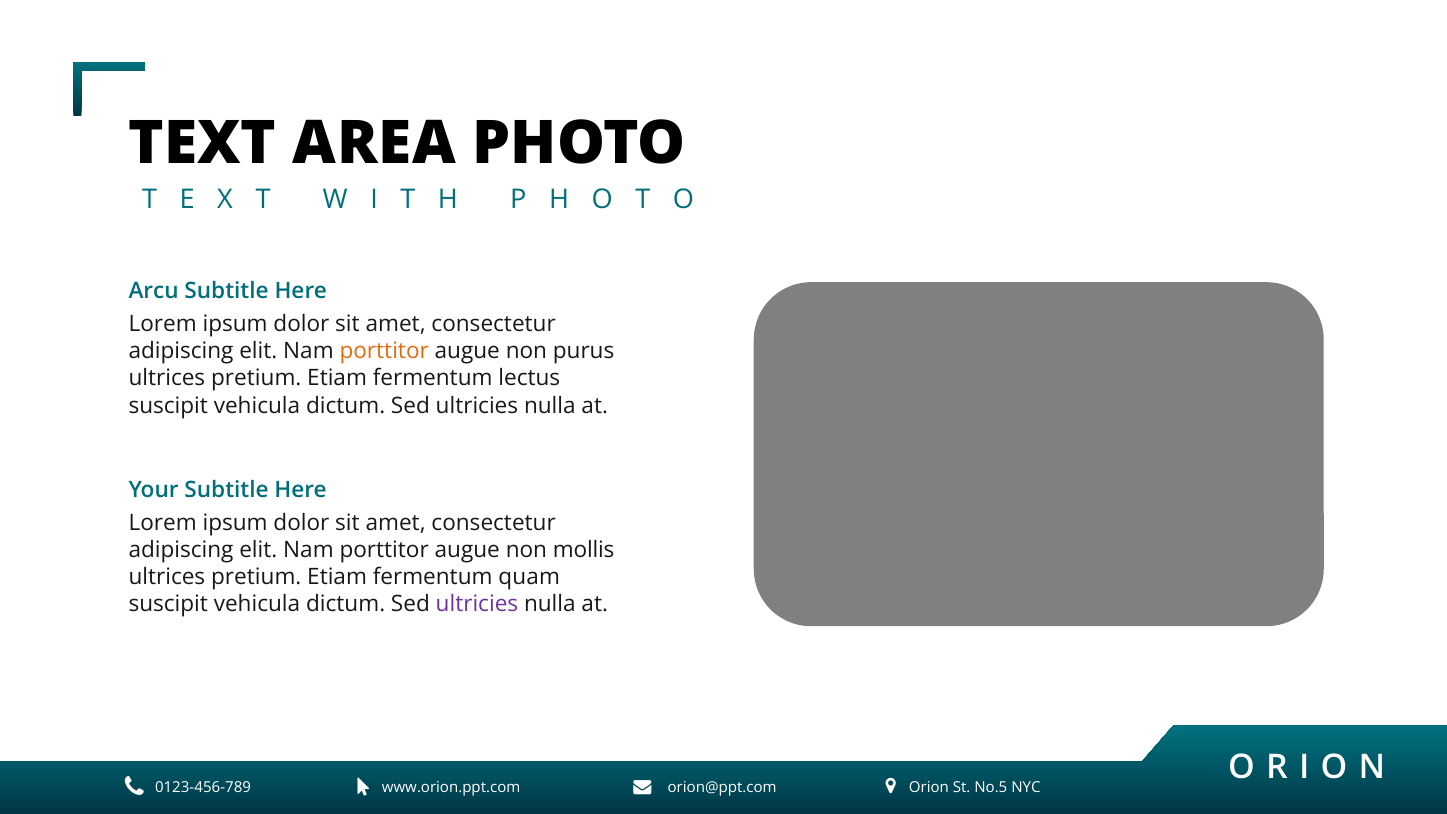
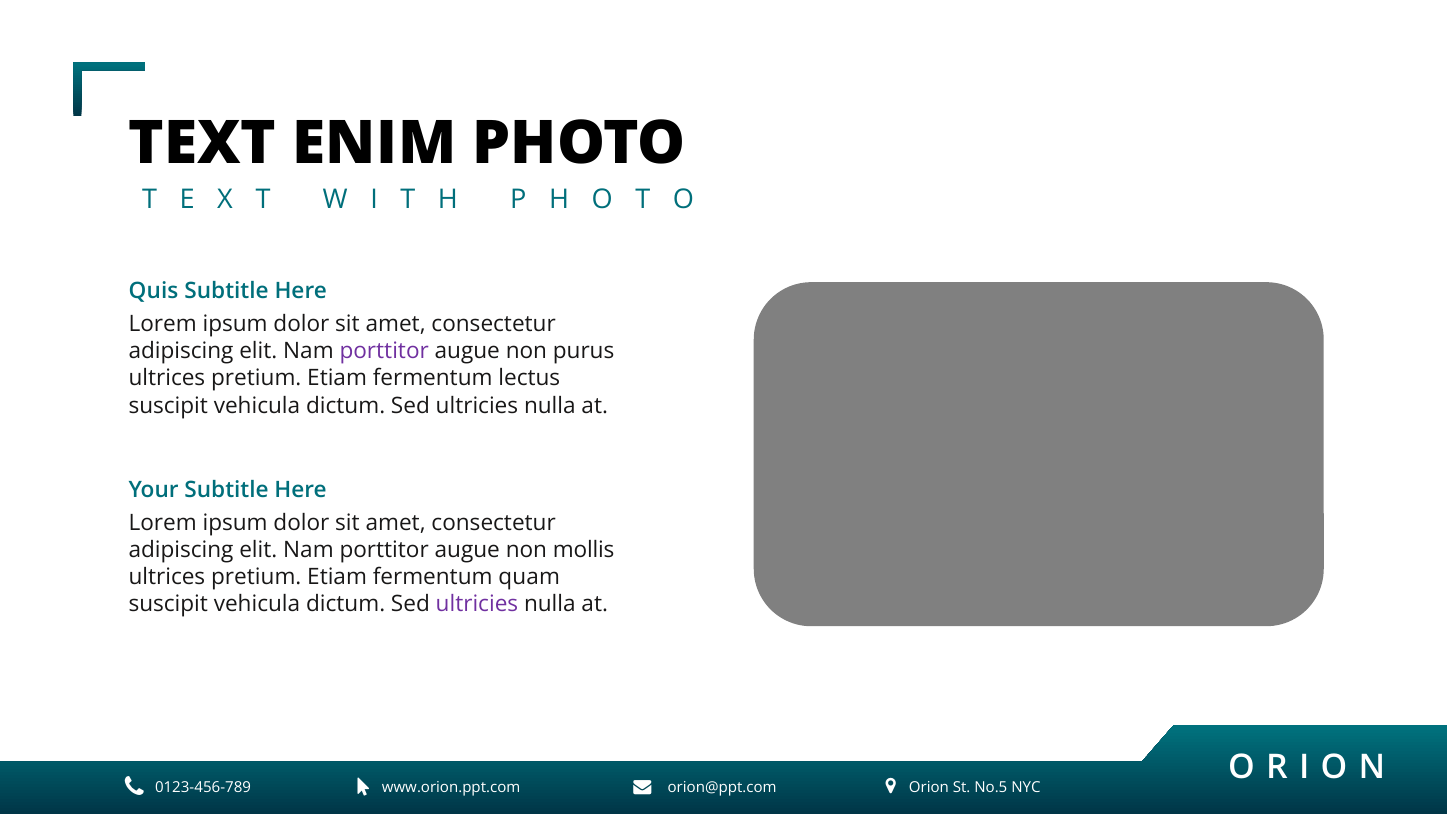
AREA: AREA -> ENIM
Arcu: Arcu -> Quis
porttitor at (384, 351) colour: orange -> purple
